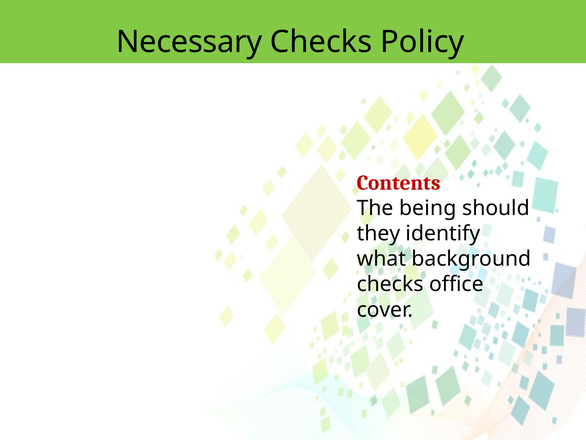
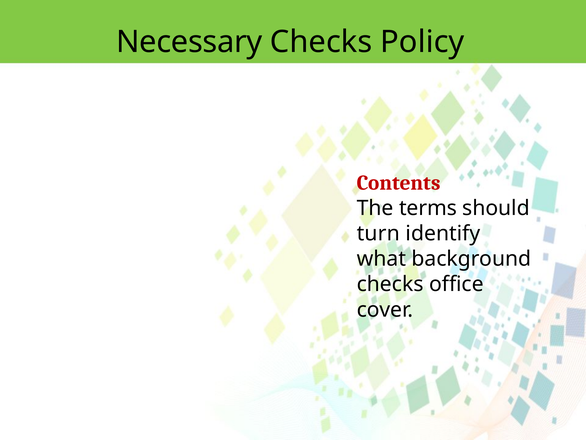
being: being -> terms
they: they -> turn
